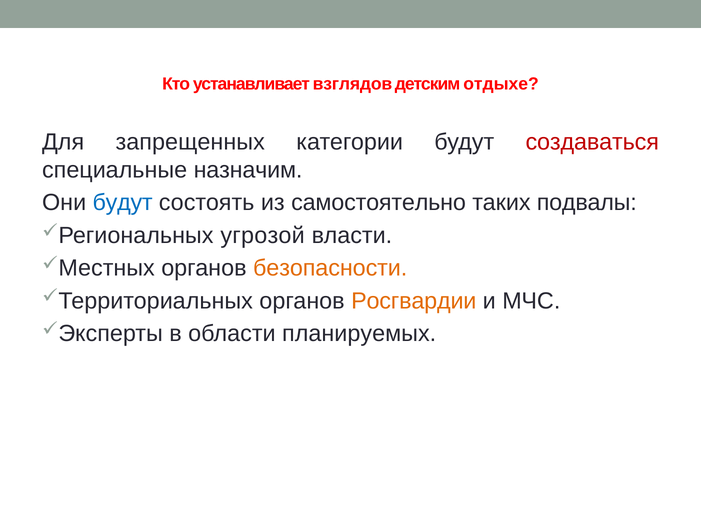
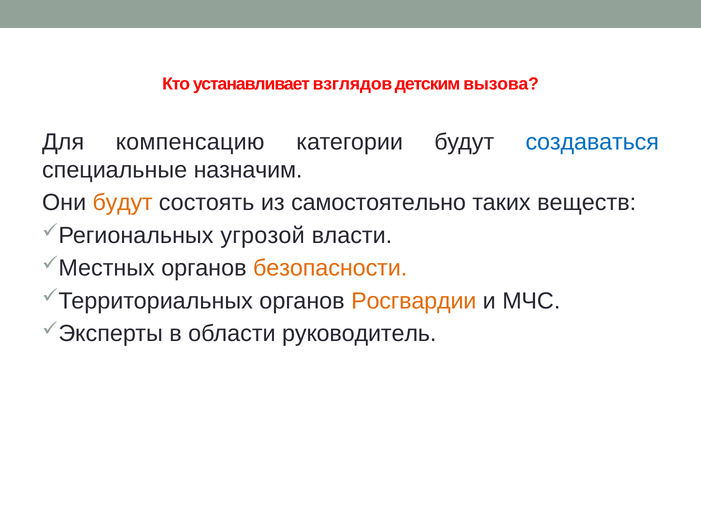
отдыхе: отдыхе -> вызова
запрещенных: запрещенных -> компенсацию
создаваться colour: red -> blue
будут at (123, 203) colour: blue -> orange
подвалы: подвалы -> веществ
планируемых: планируемых -> руководитель
